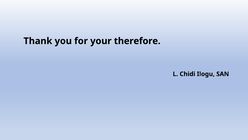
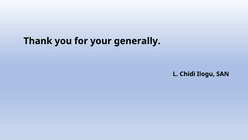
therefore: therefore -> generally
